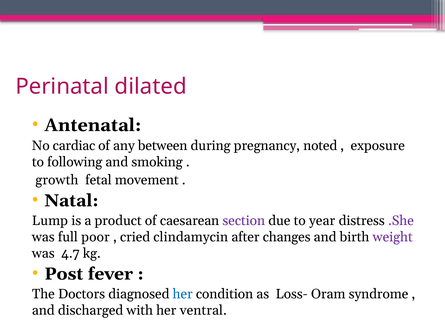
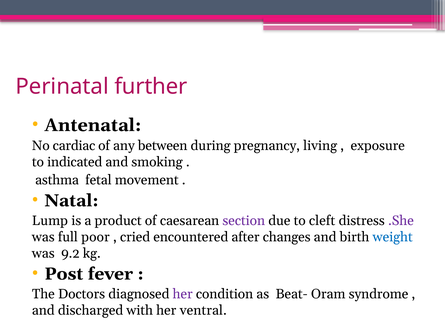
dilated: dilated -> further
noted: noted -> living
following: following -> indicated
growth: growth -> asthma
year: year -> cleft
clindamycin: clindamycin -> encountered
weight colour: purple -> blue
4.7: 4.7 -> 9.2
her at (183, 295) colour: blue -> purple
Loss-: Loss- -> Beat-
